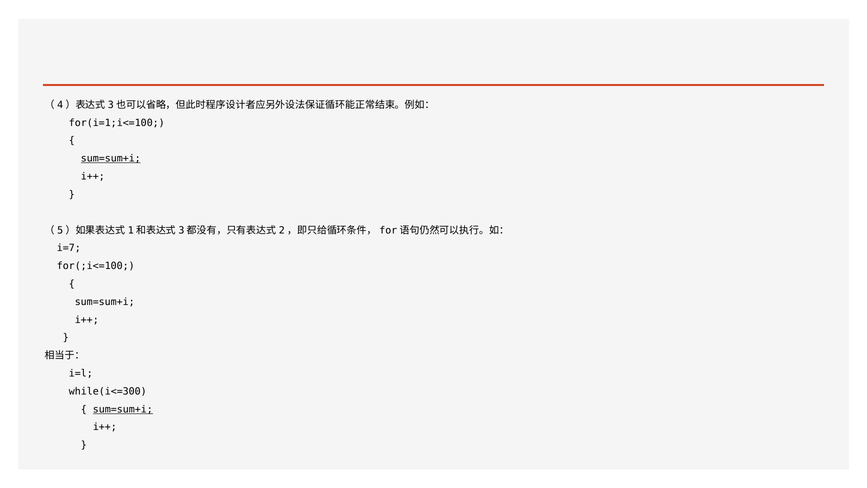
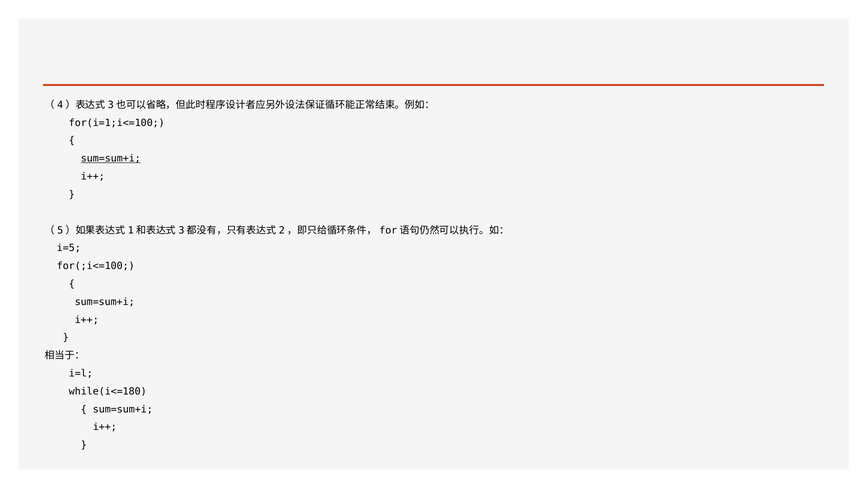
i=7: i=7 -> i=5
while(i<=300: while(i<=300 -> while(i<=180
sum=sum+i at (123, 409) underline: present -> none
